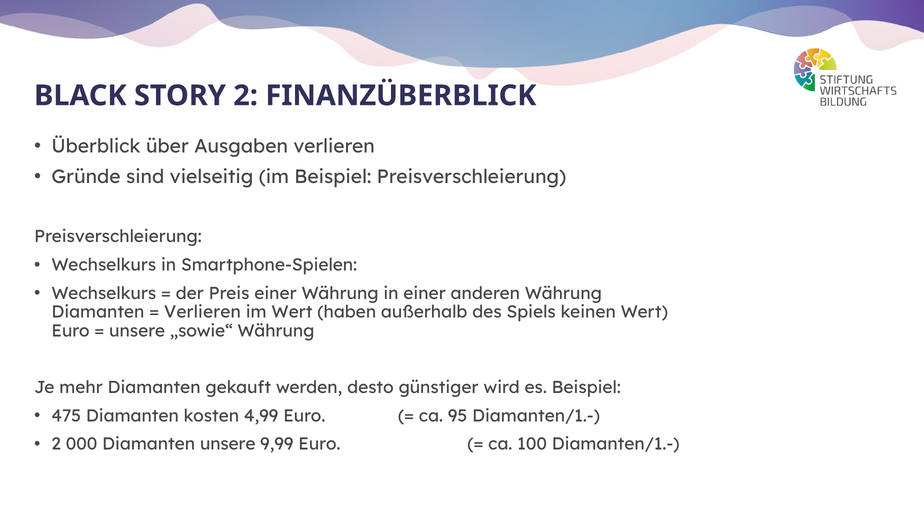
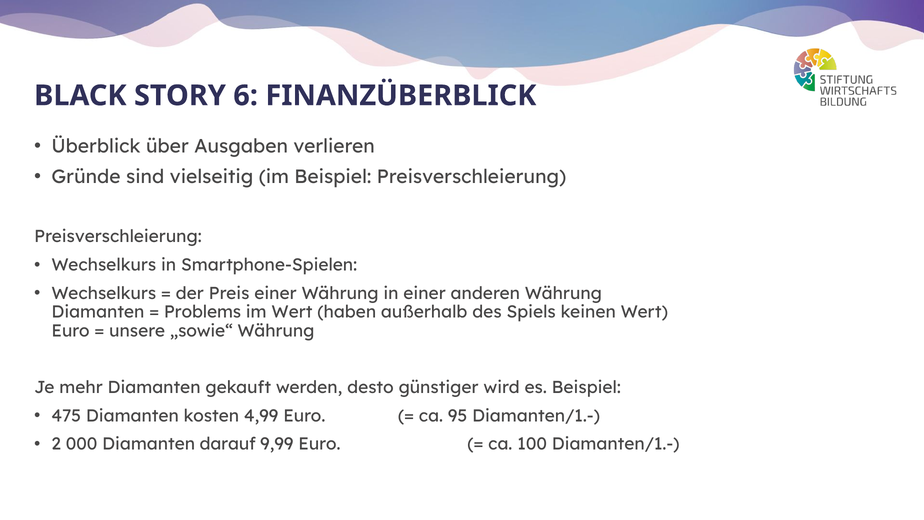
STORY 2: 2 -> 6
Verlieren at (202, 312): Verlieren -> Problems
Diamanten unsere: unsere -> darauf
